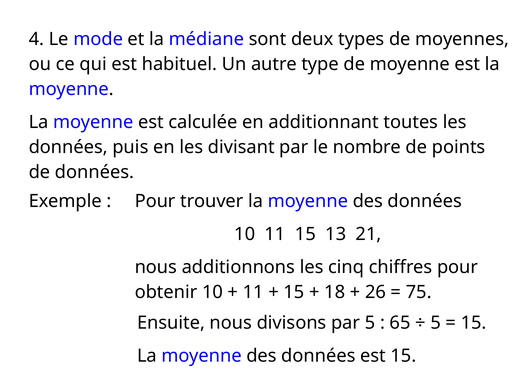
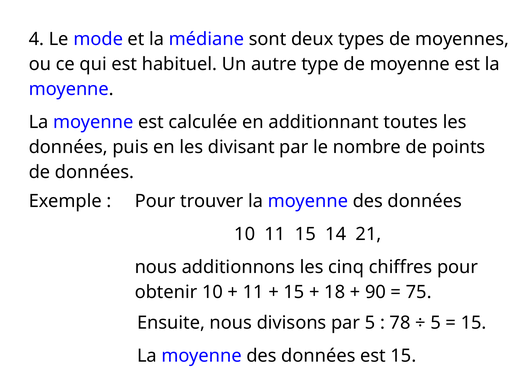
13: 13 -> 14
26: 26 -> 90
65: 65 -> 78
